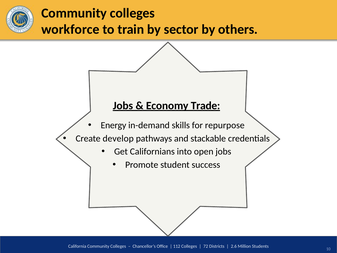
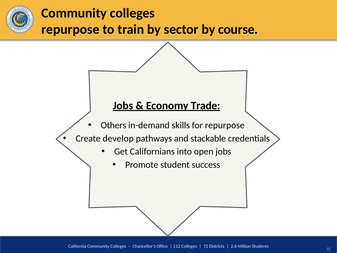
workforce at (70, 29): workforce -> repurpose
others: others -> course
Energy: Energy -> Others
